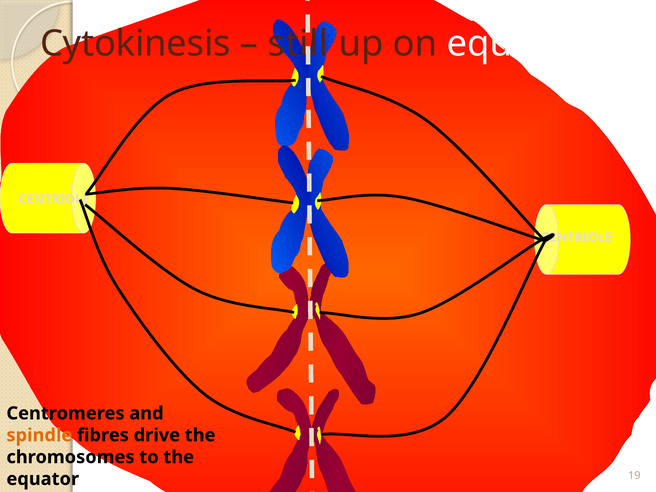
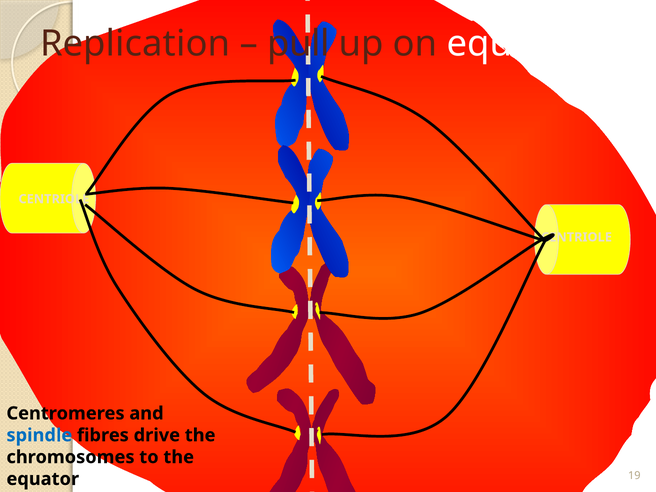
Cytokinesis: Cytokinesis -> Replication
still: still -> pull
spindle colour: orange -> blue
